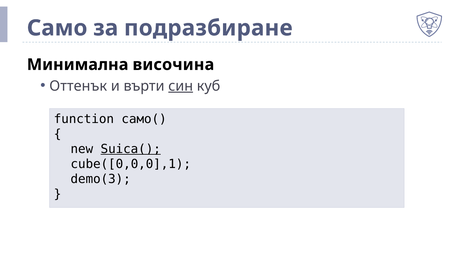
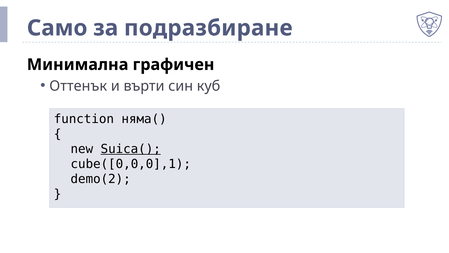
височина: височина -> графичен
син underline: present -> none
само(: само( -> няма(
demo(3: demo(3 -> demo(2
